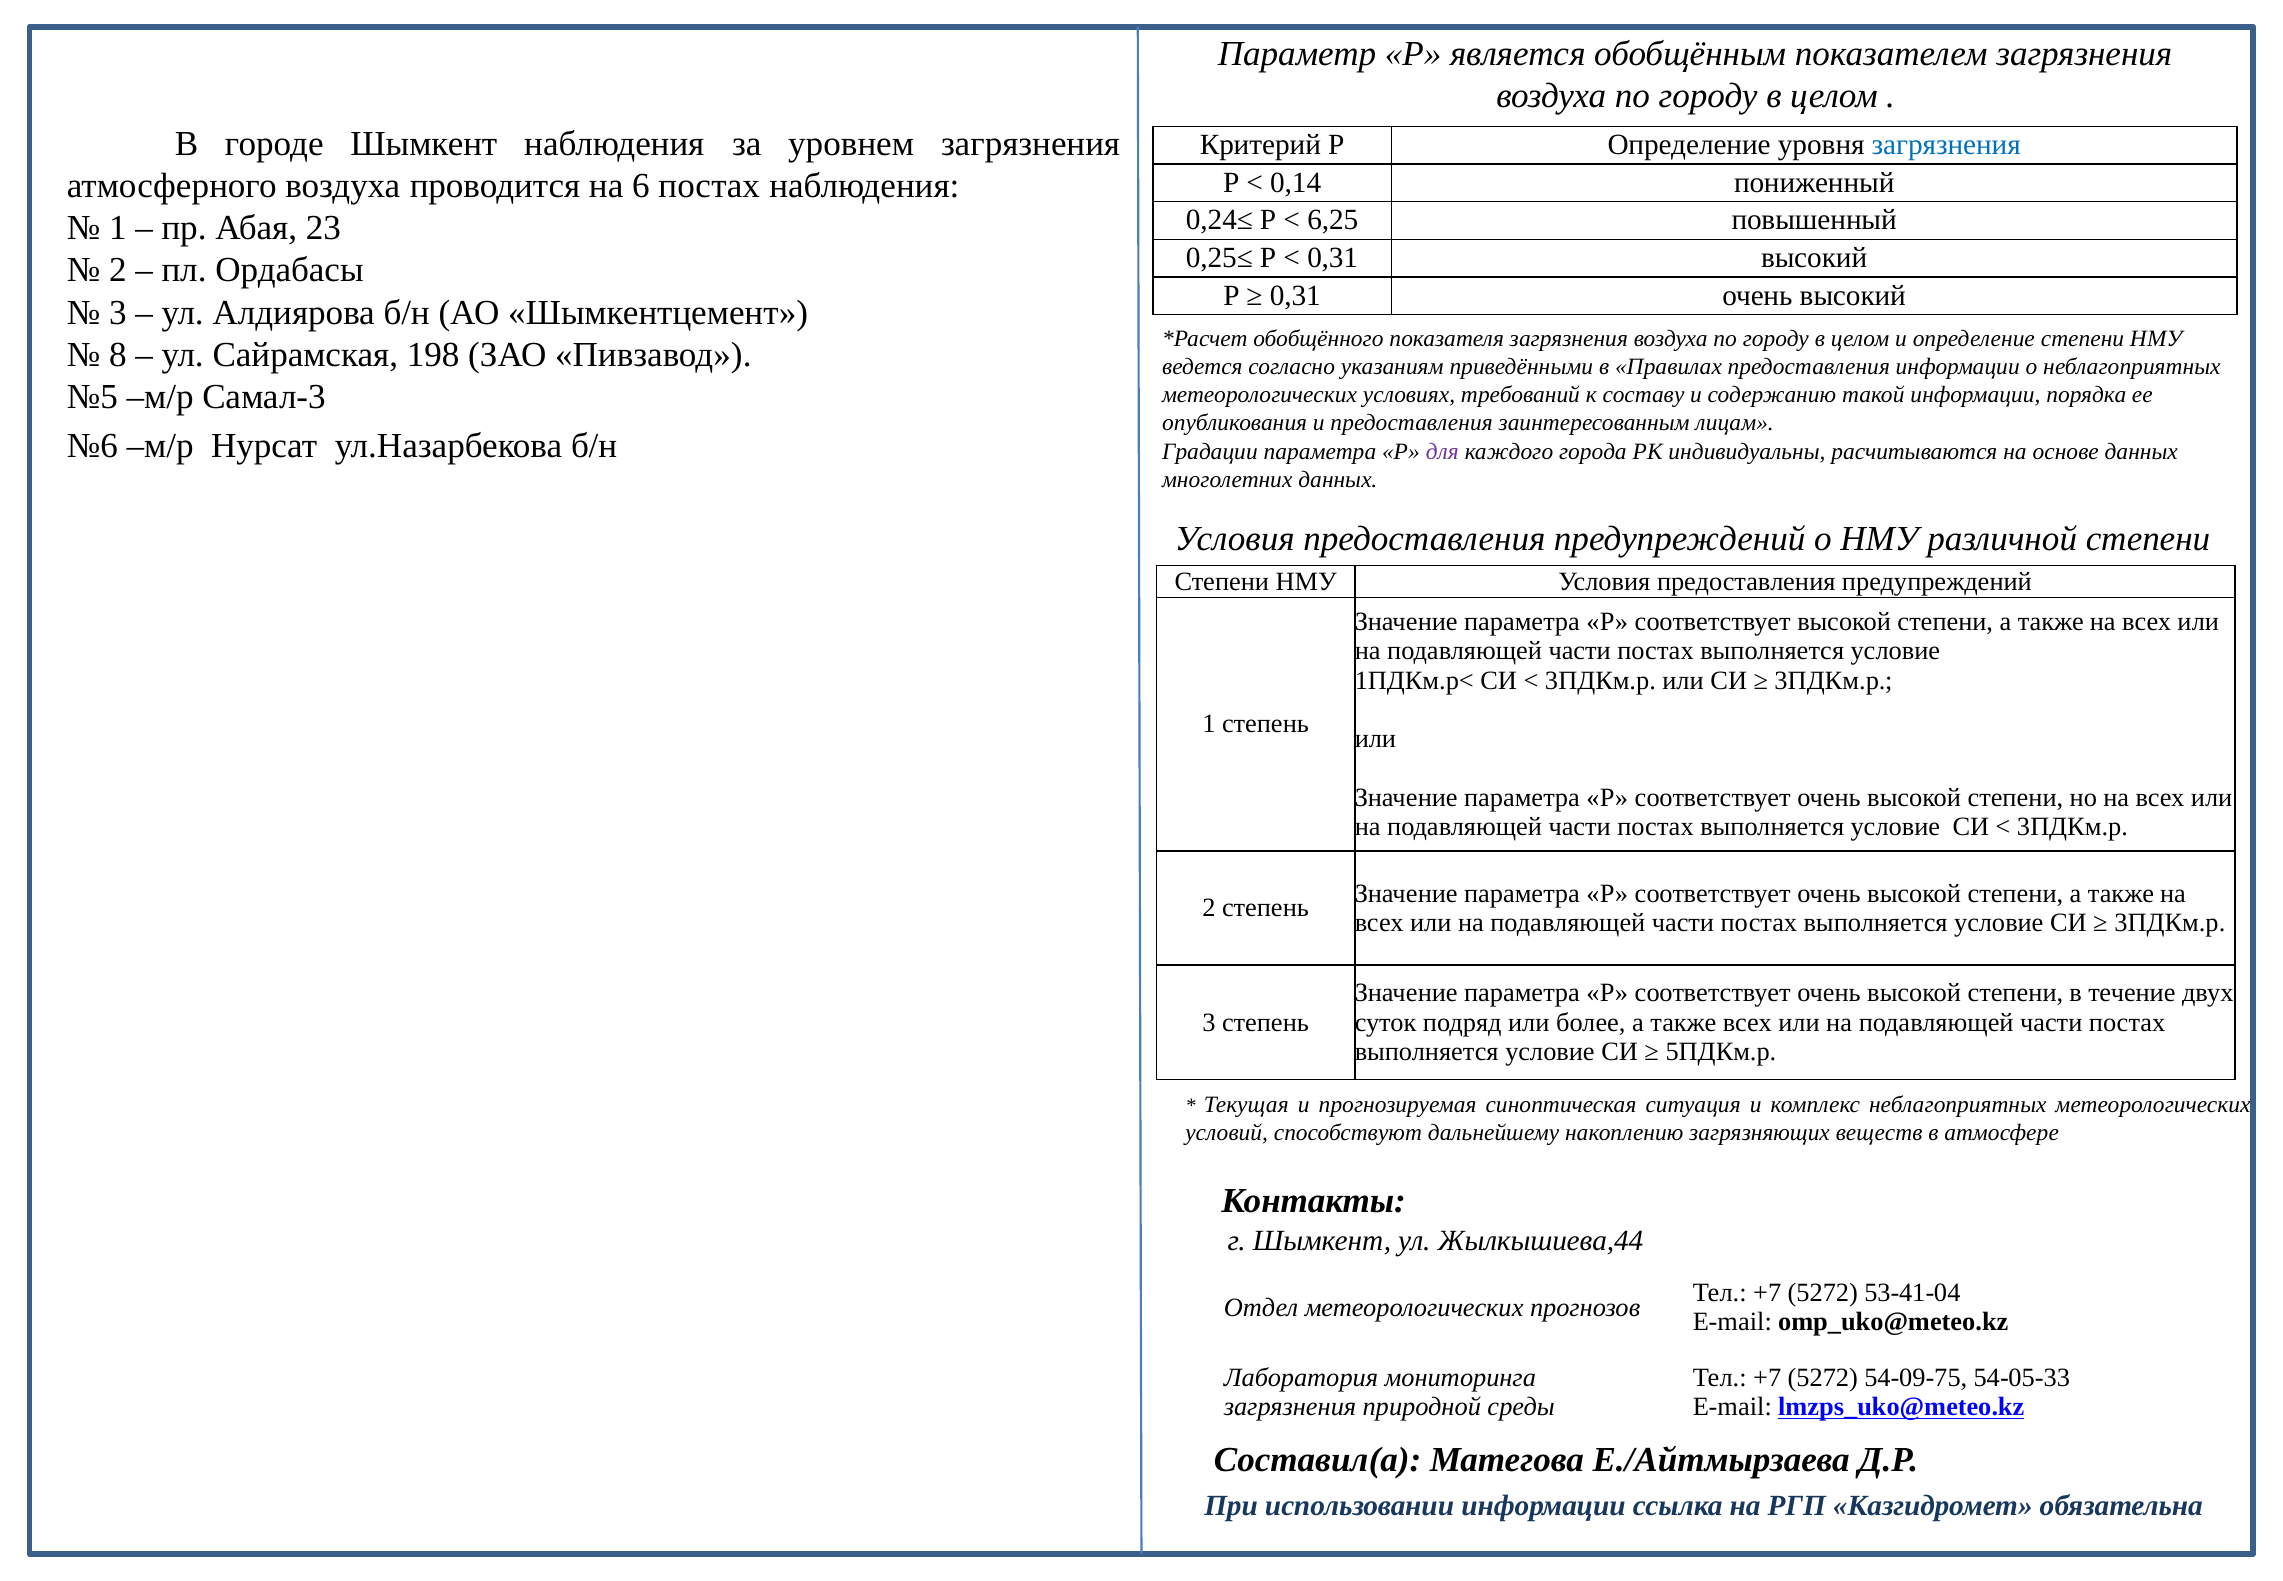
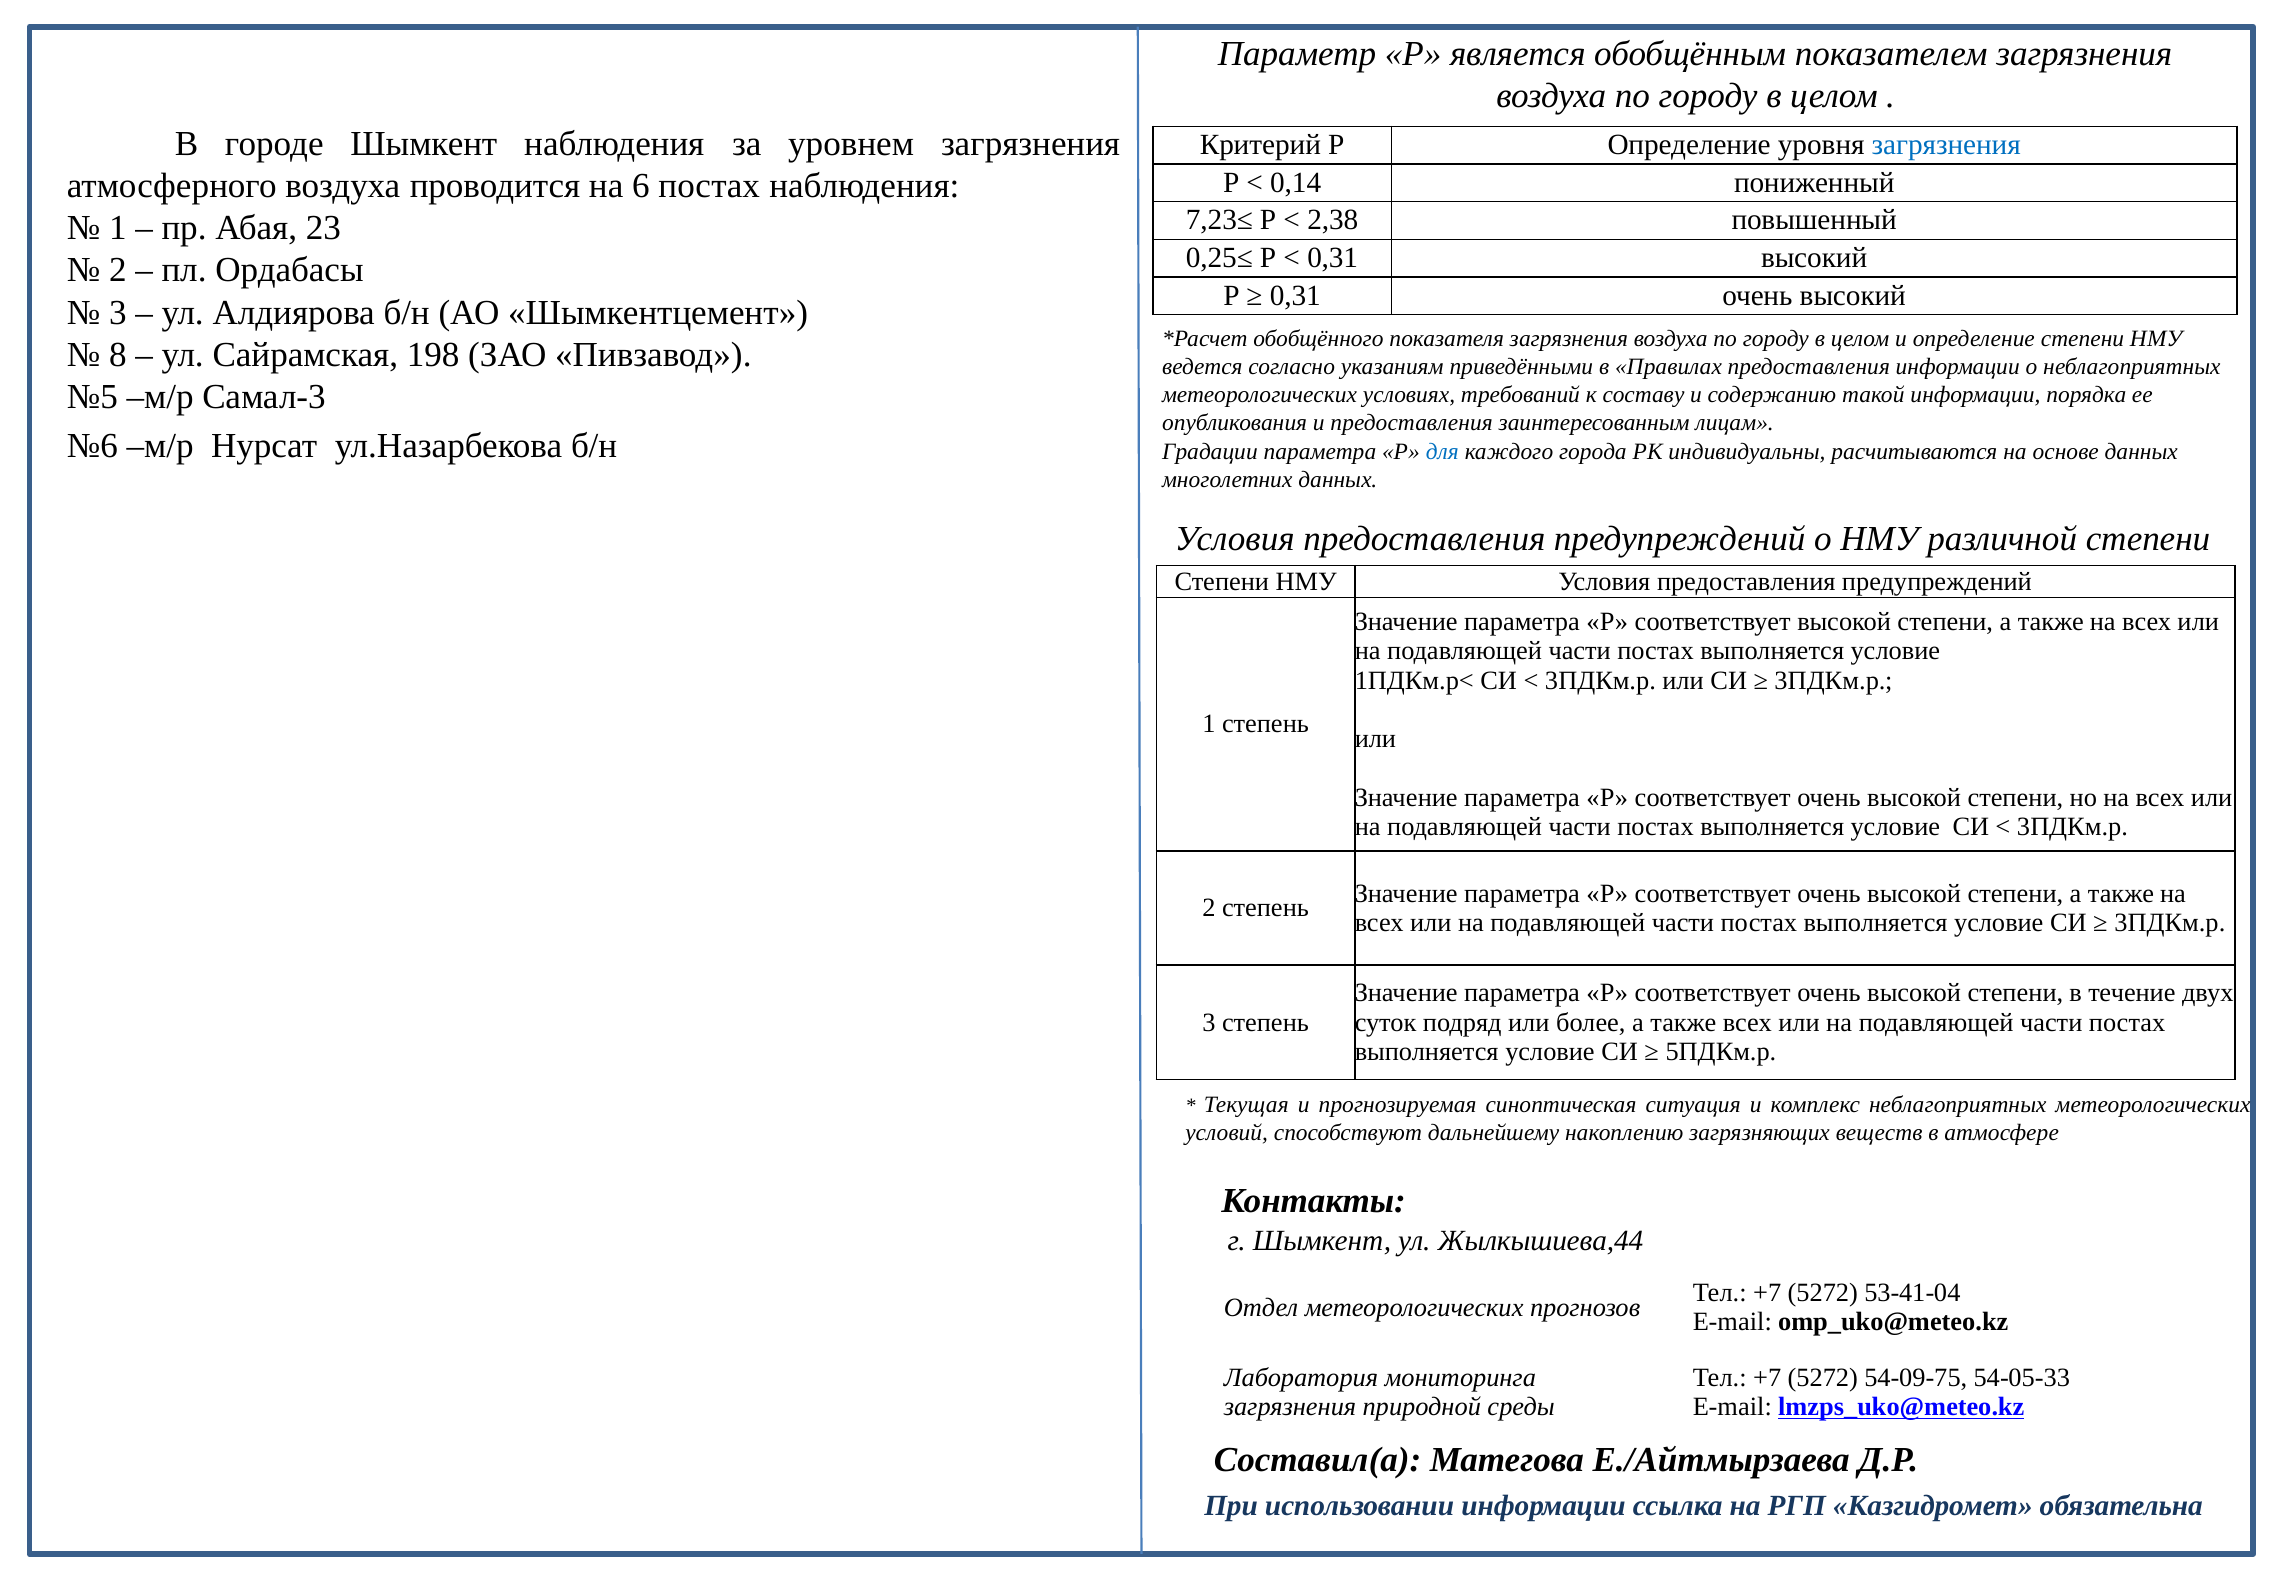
0,24≤: 0,24≤ -> 7,23≤
6,25: 6,25 -> 2,38
для colour: purple -> blue
